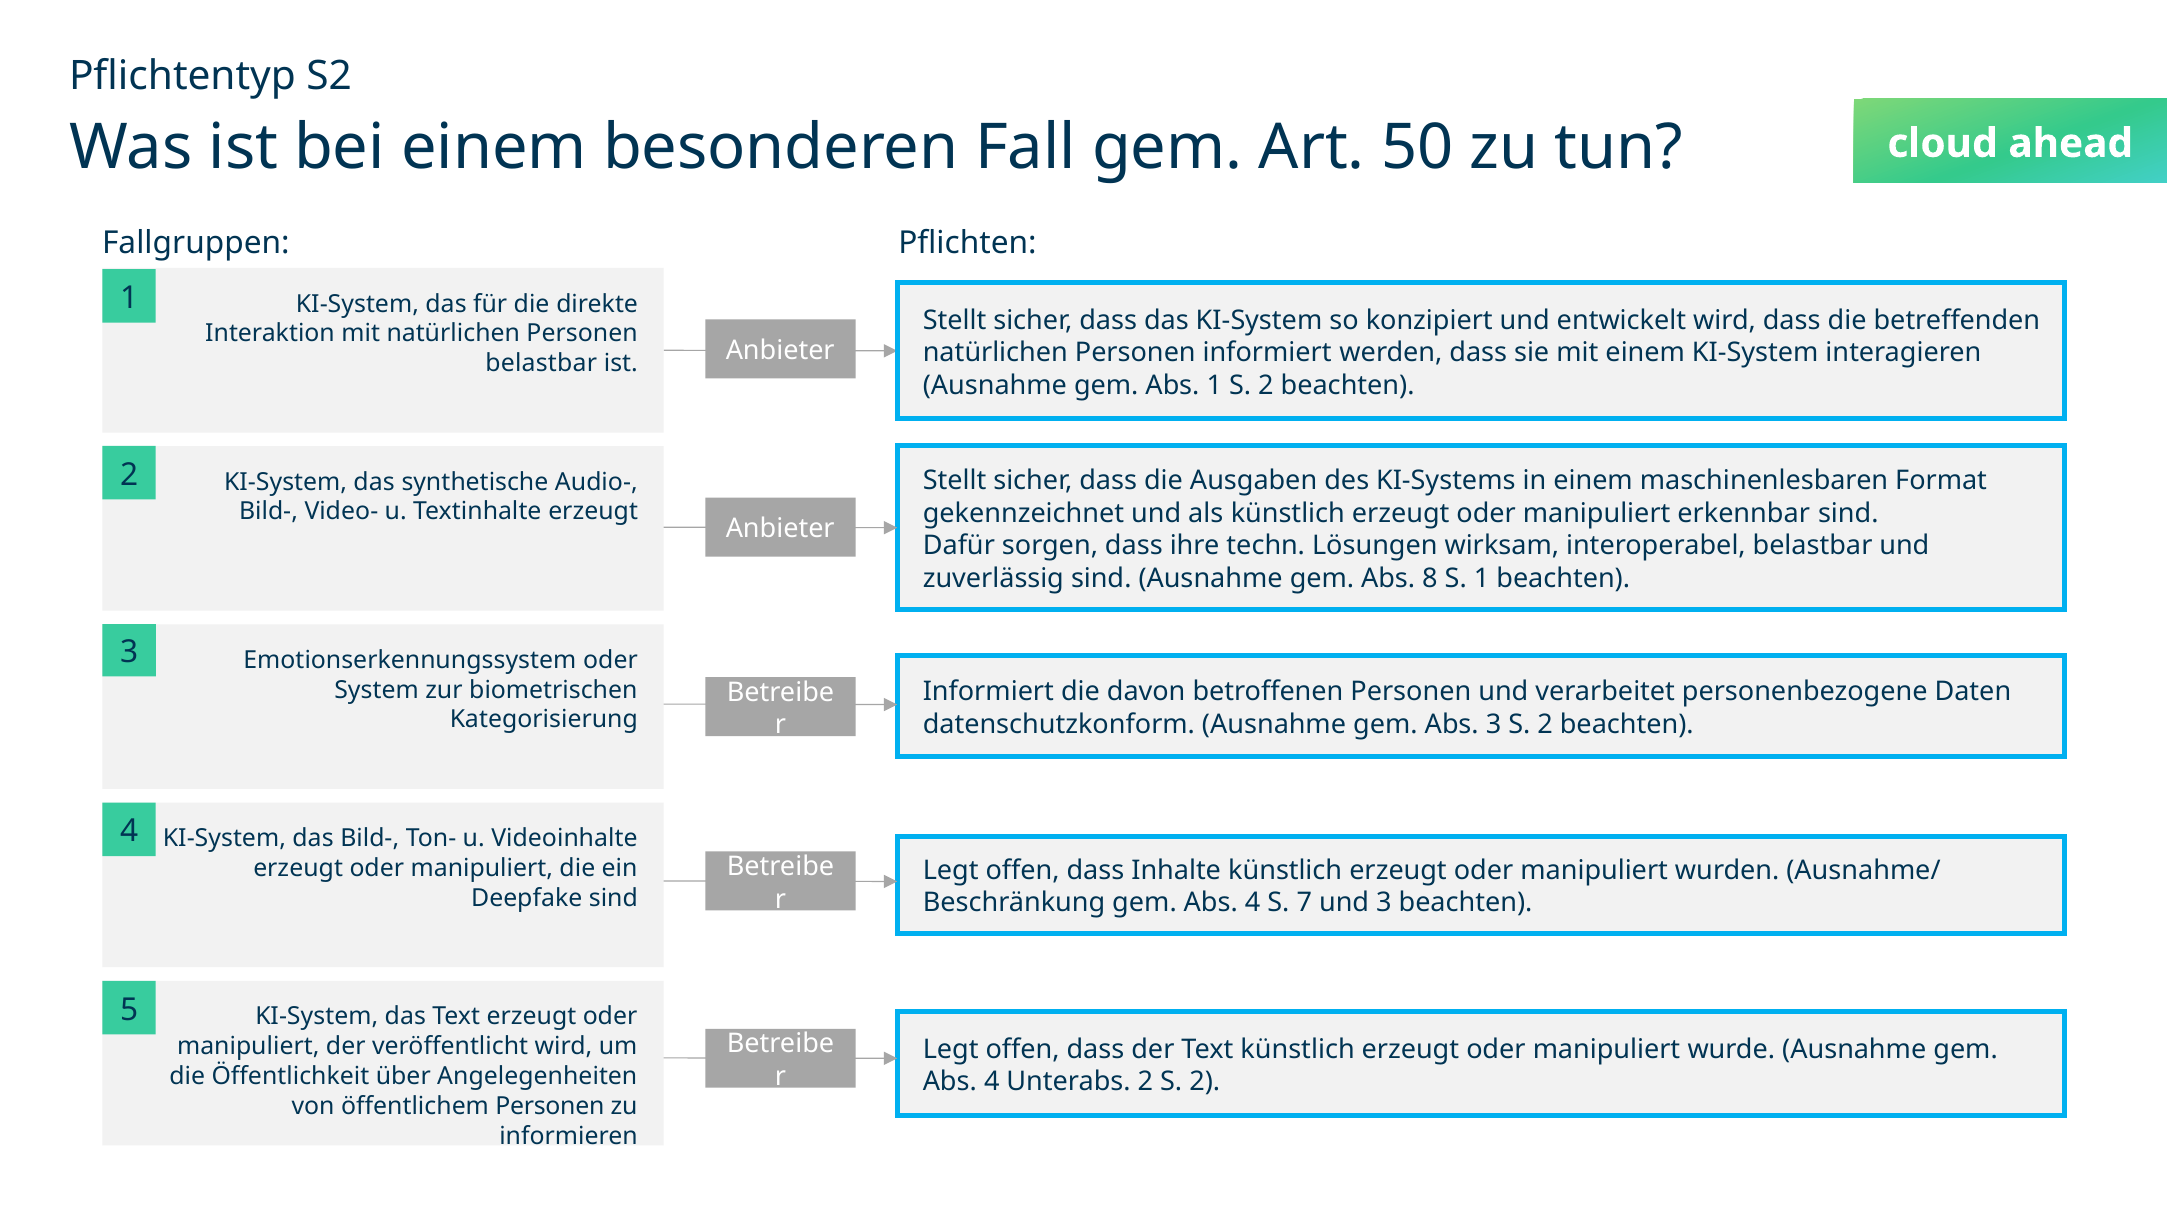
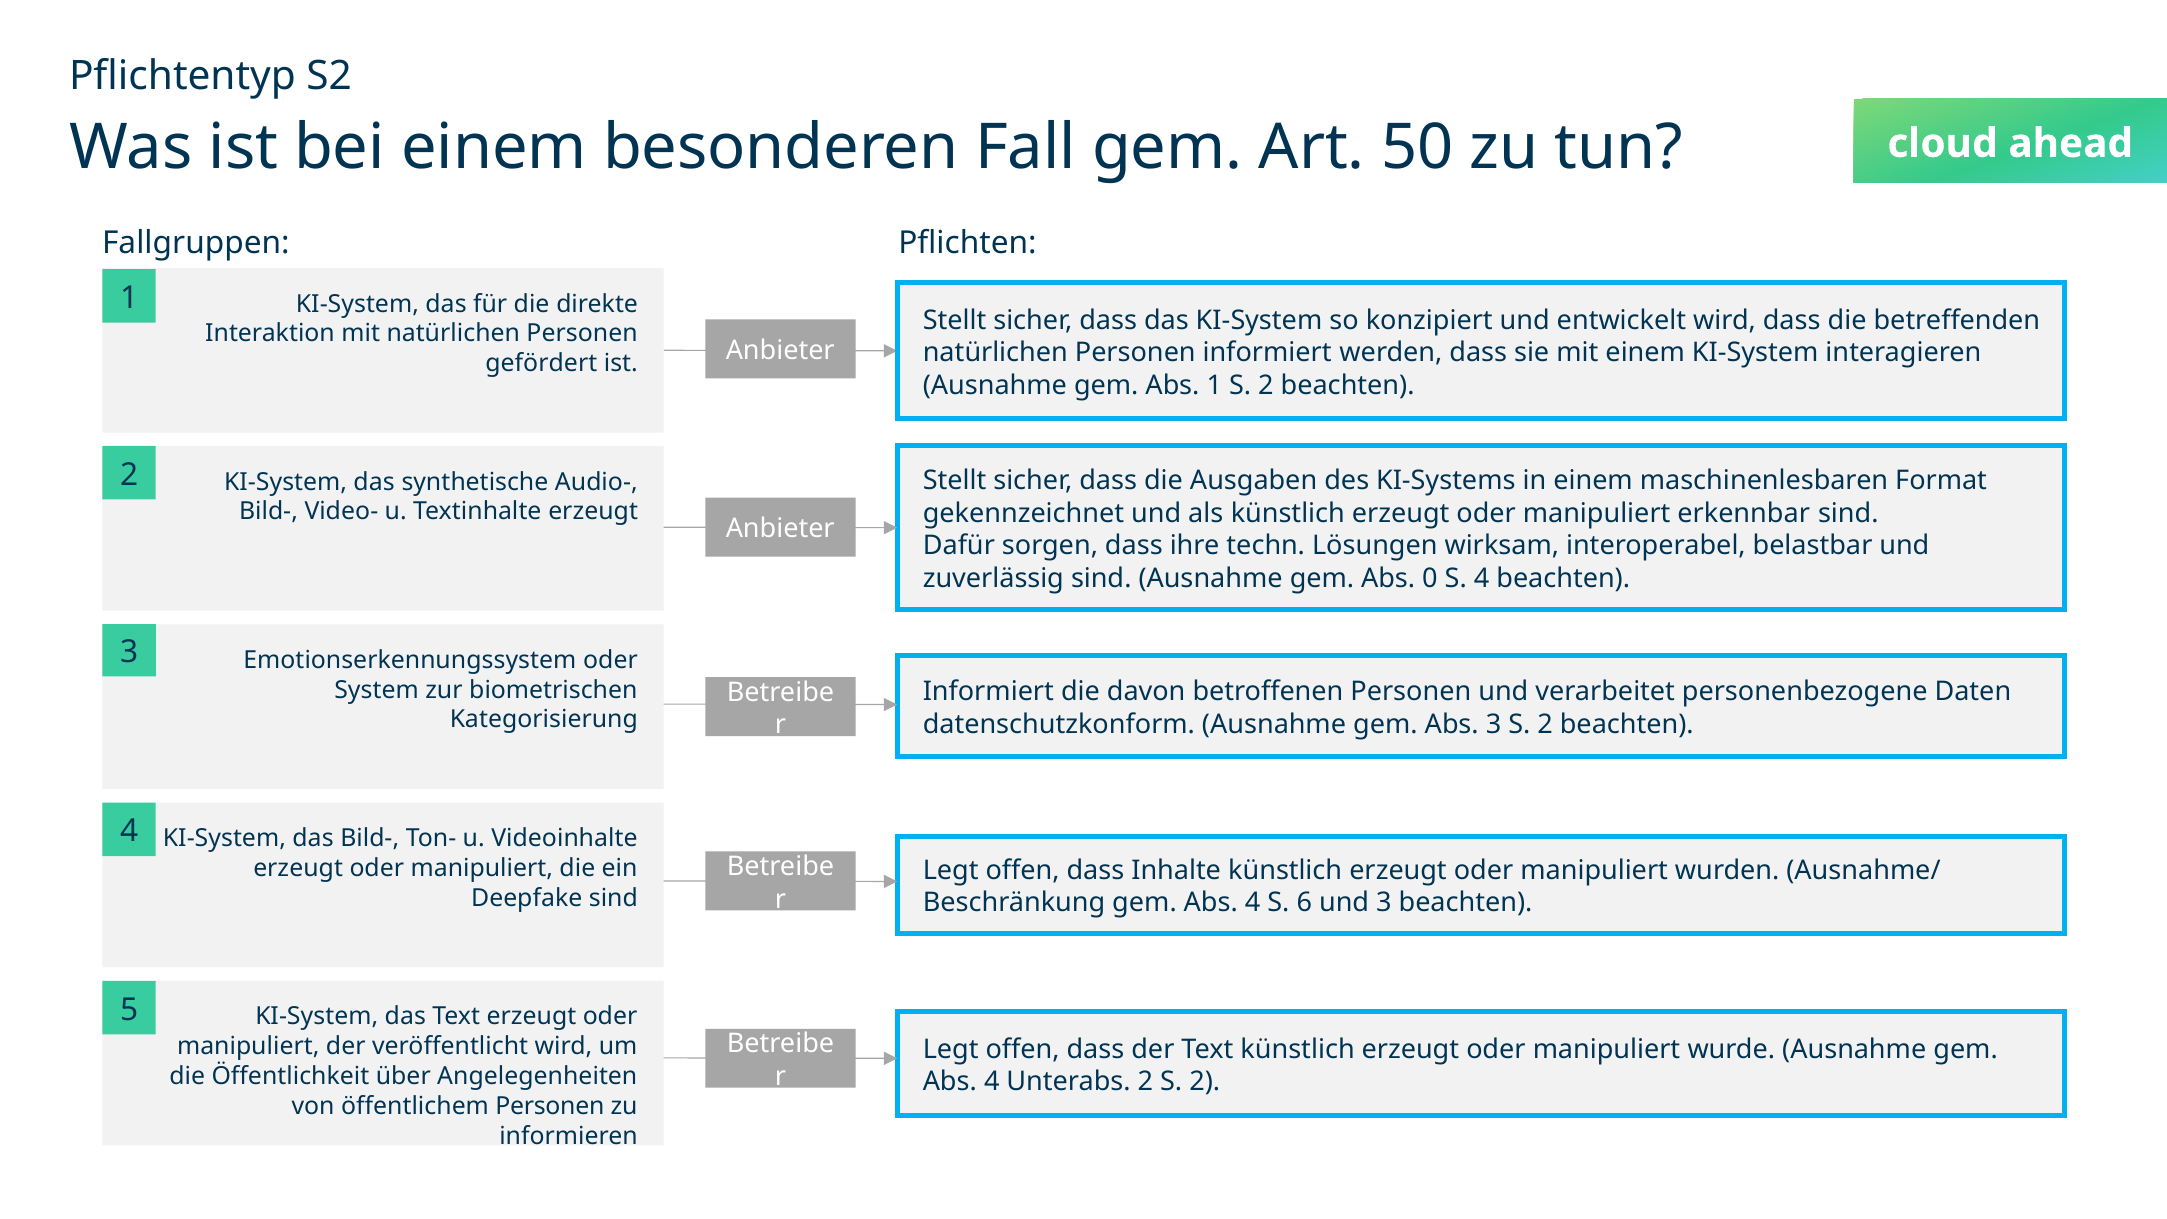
belastbar at (541, 363): belastbar -> gefördert
8: 8 -> 0
S 1: 1 -> 4
7: 7 -> 6
